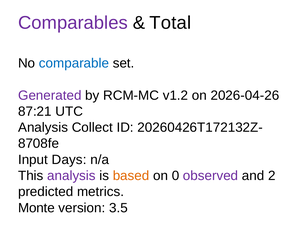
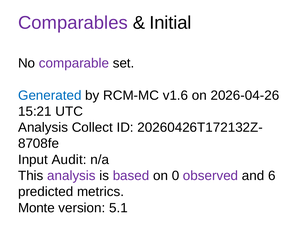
Total: Total -> Initial
comparable colour: blue -> purple
Generated colour: purple -> blue
v1.2: v1.2 -> v1.6
87:21: 87:21 -> 15:21
Days: Days -> Audit
based colour: orange -> purple
2: 2 -> 6
3.5: 3.5 -> 5.1
